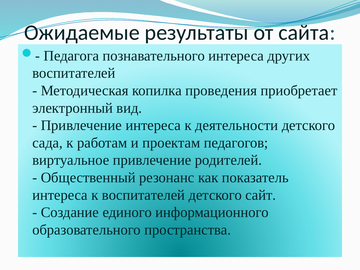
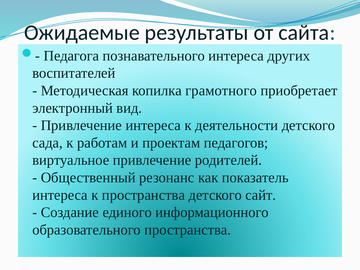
проведения: проведения -> грамотного
к воспитателей: воспитателей -> пространства
